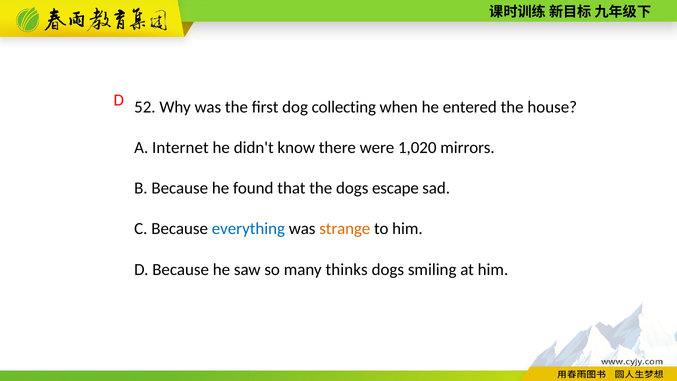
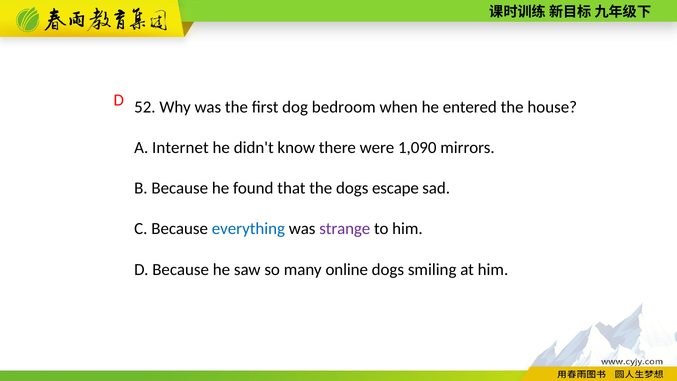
collecting: collecting -> bedroom
1,020: 1,020 -> 1,090
strange colour: orange -> purple
thinks: thinks -> online
